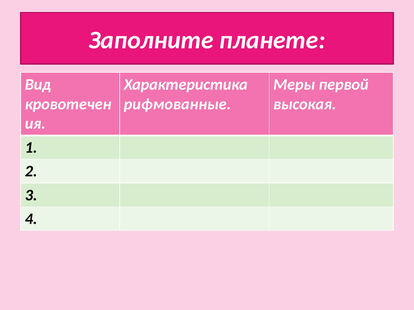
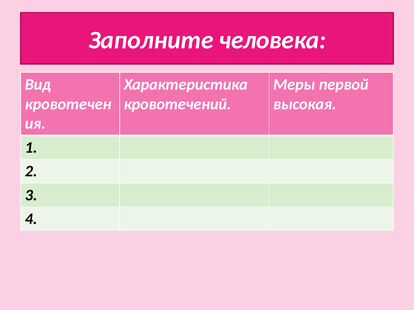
планете: планете -> человека
рифмованные: рифмованные -> кровотечений
